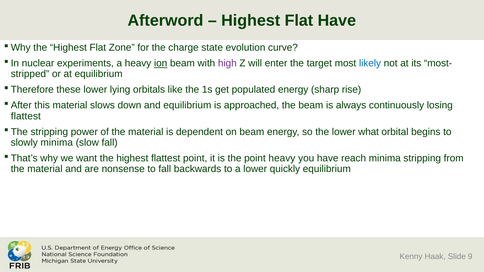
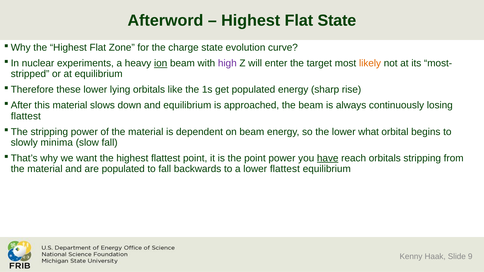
Flat Have: Have -> State
likely colour: blue -> orange
point heavy: heavy -> power
have at (328, 158) underline: none -> present
reach minima: minima -> orbitals
are nonsense: nonsense -> populated
lower quickly: quickly -> flattest
